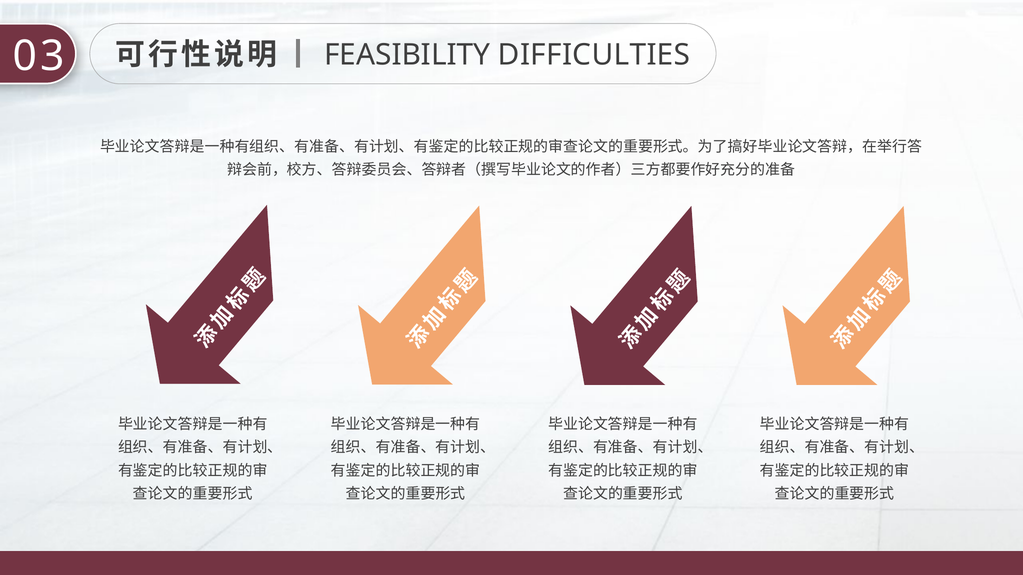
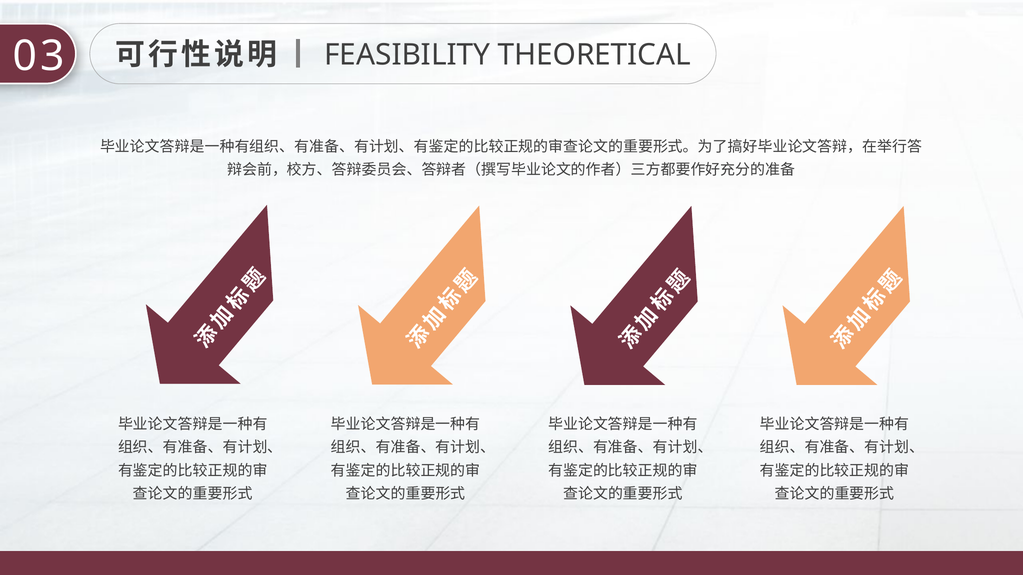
DIFFICULTIES: DIFFICULTIES -> THEORETICAL
